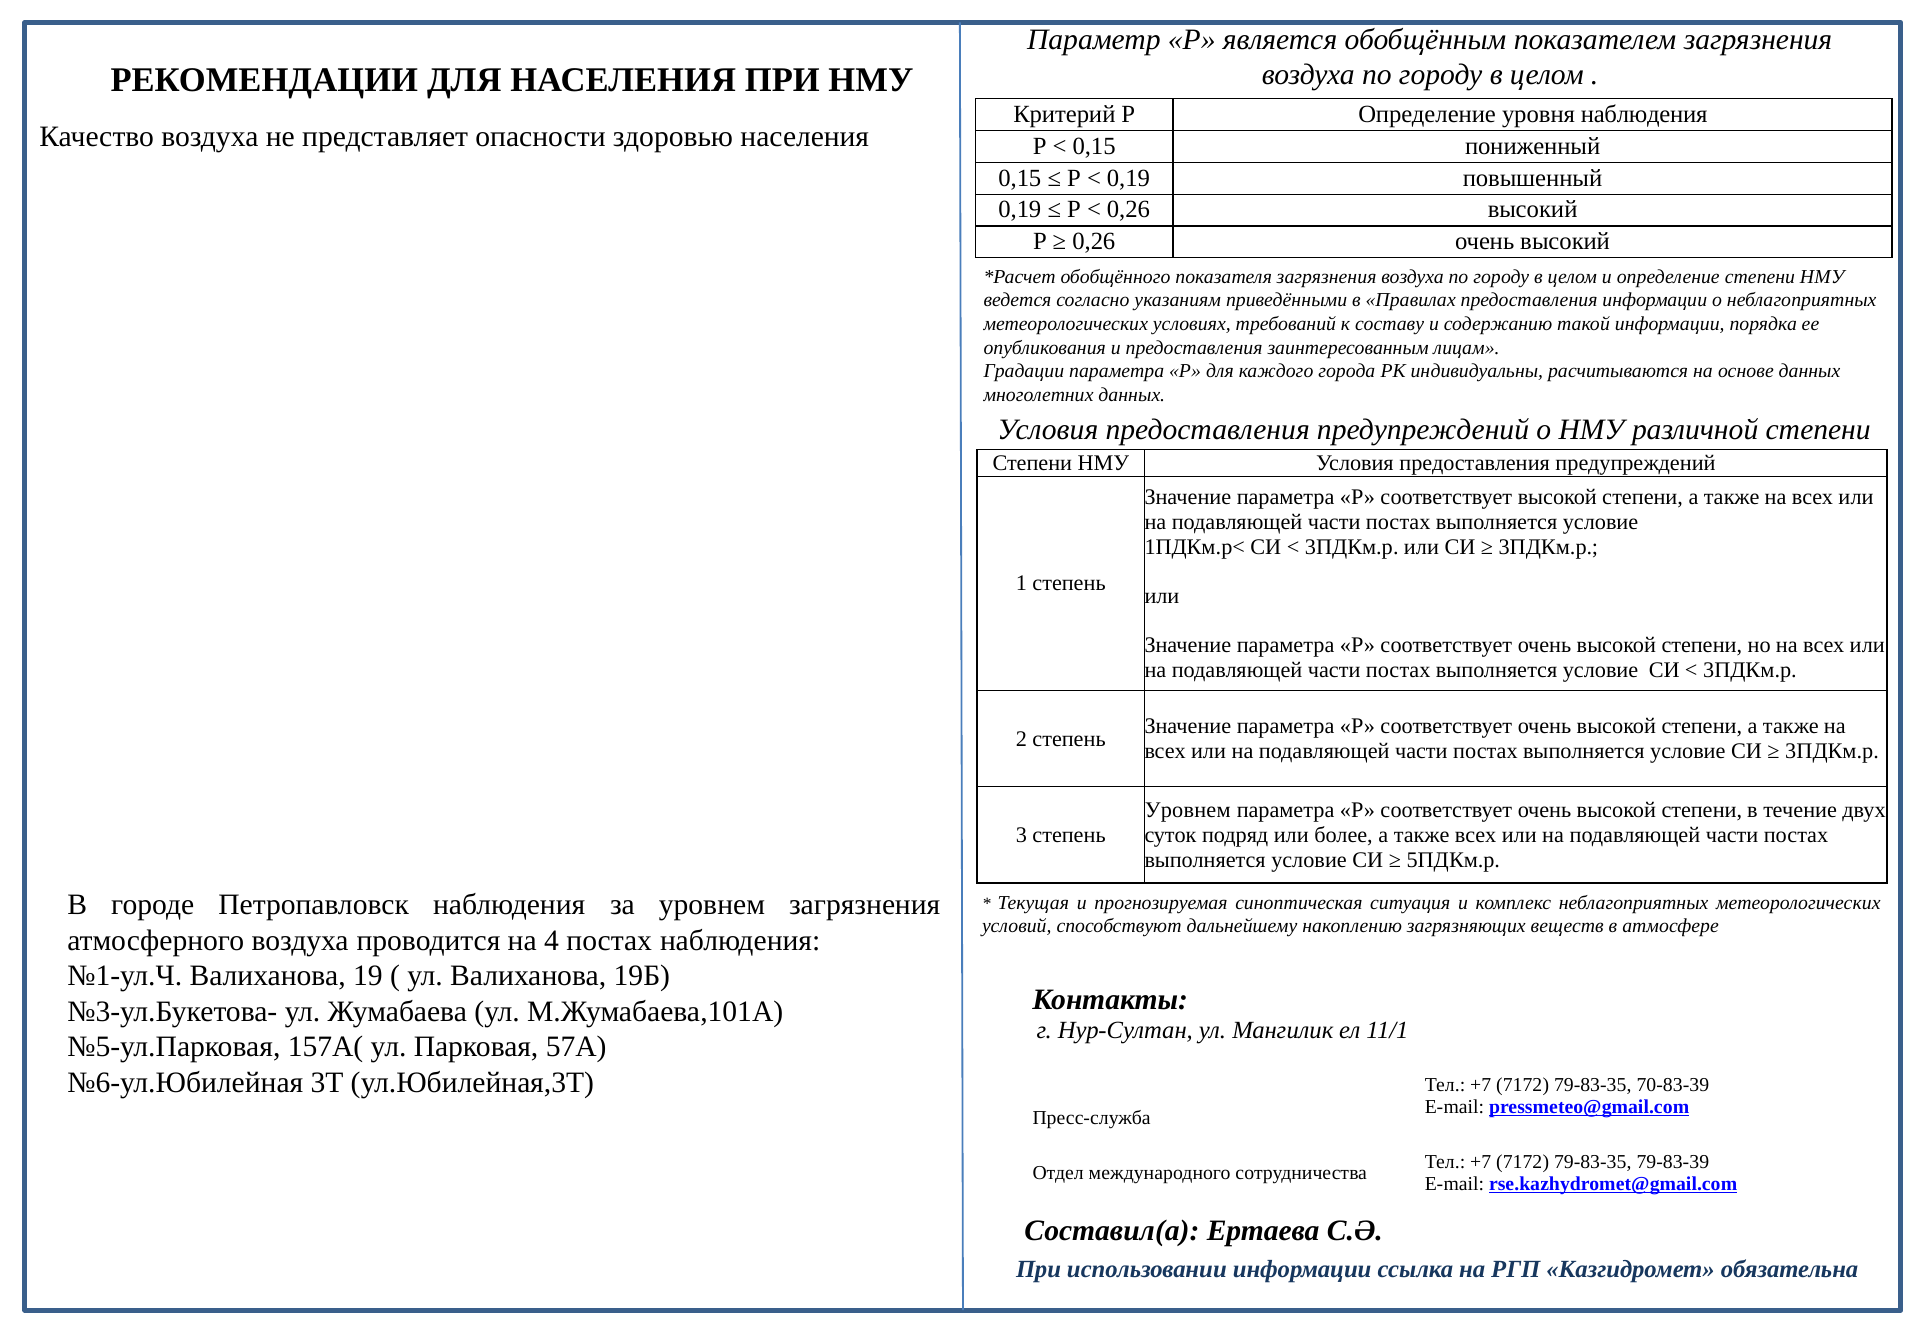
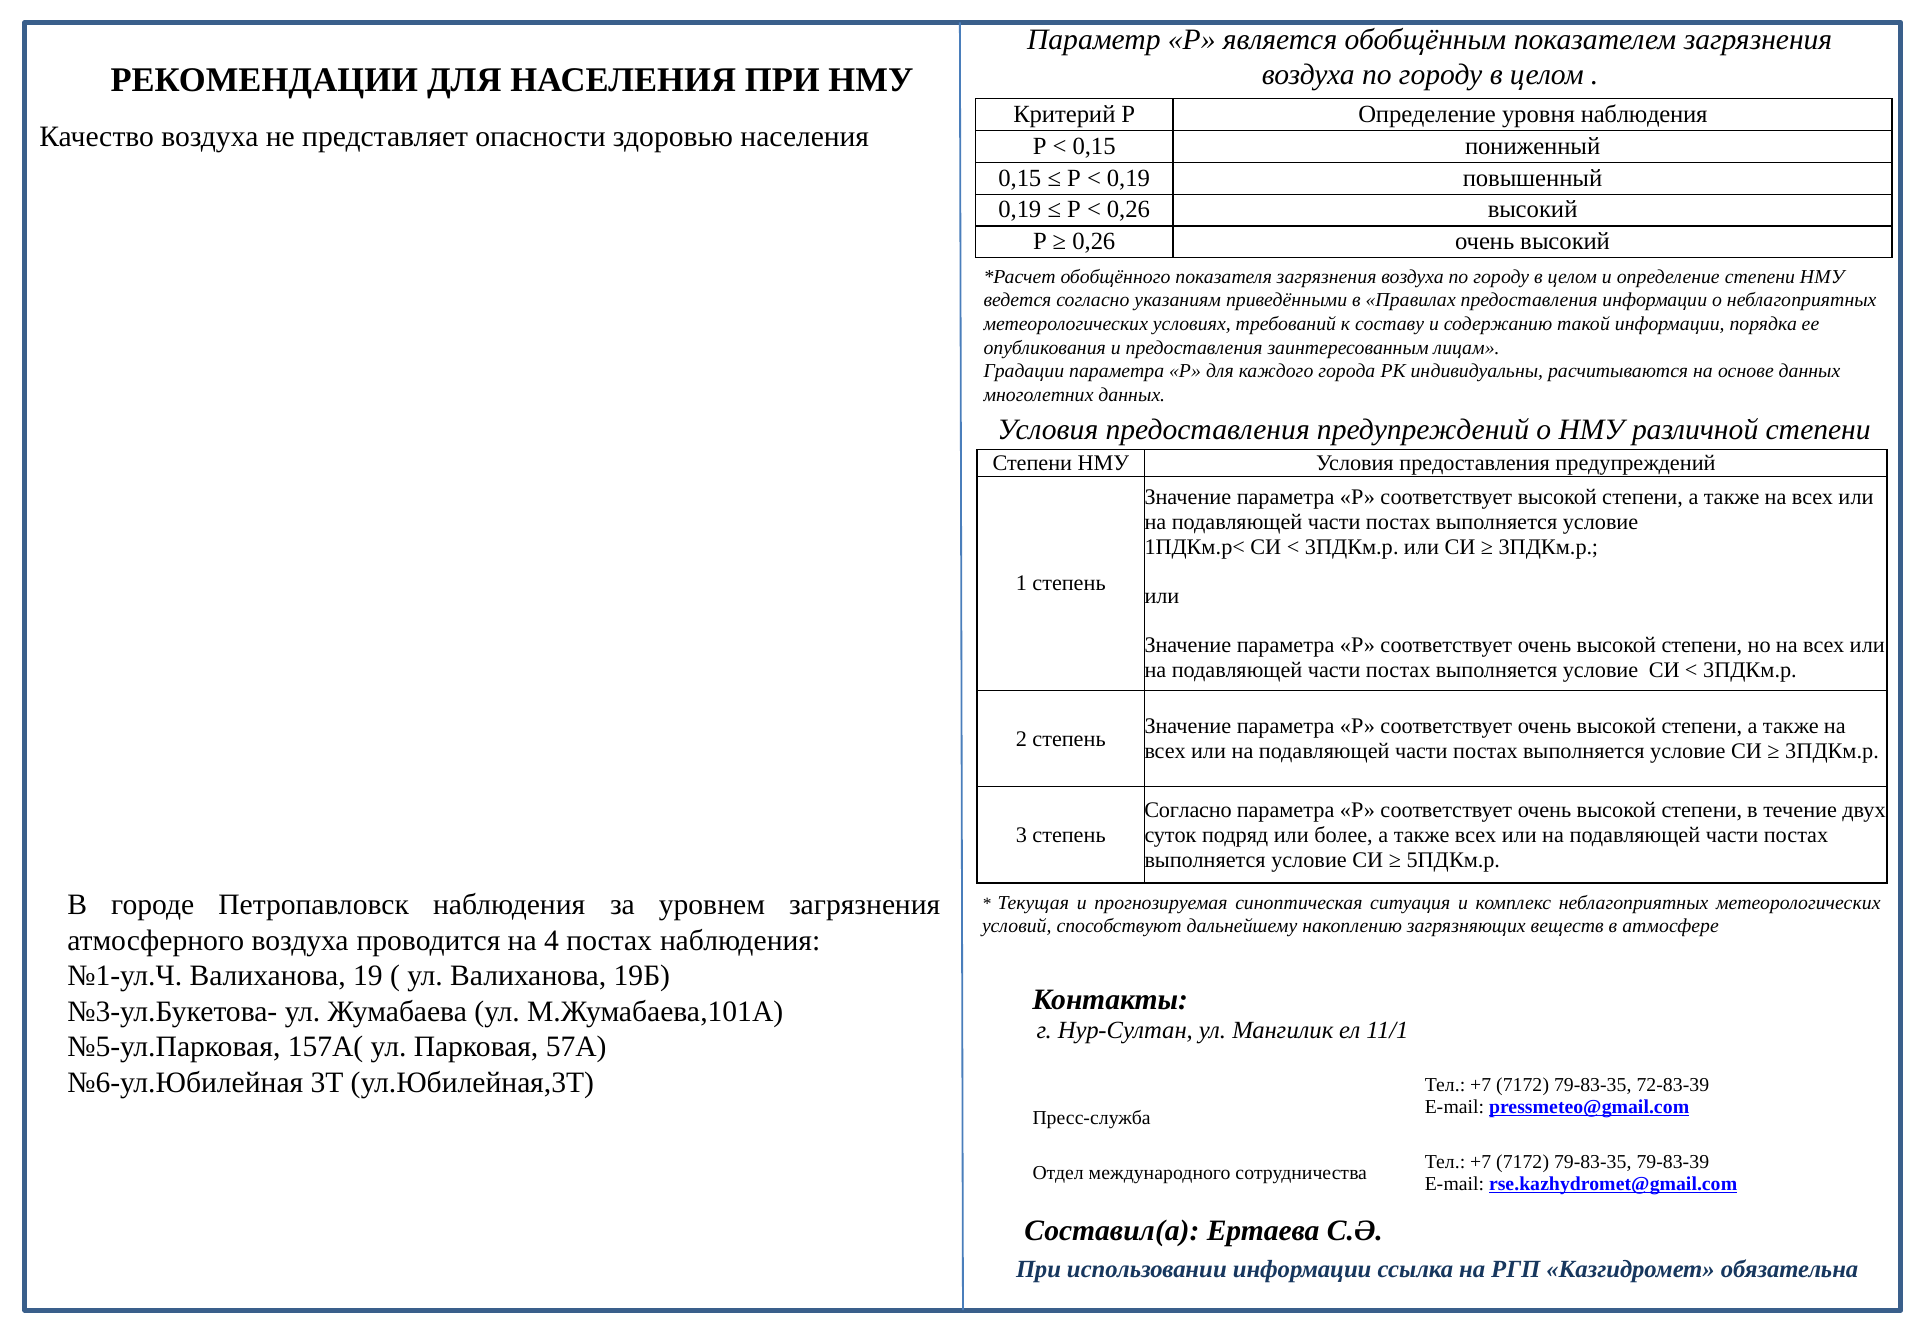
Уровнем at (1188, 811): Уровнем -> Согласно
70-83-39: 70-83-39 -> 72-83-39
